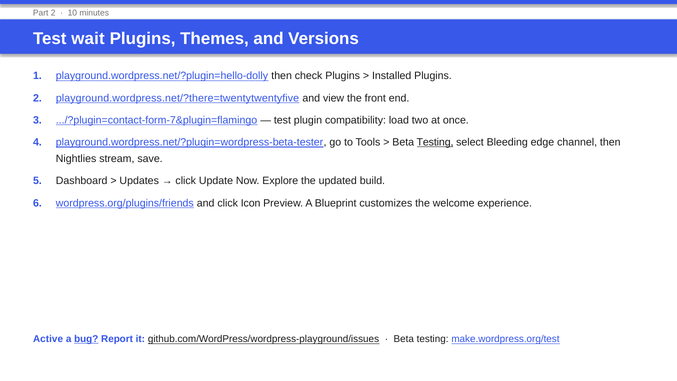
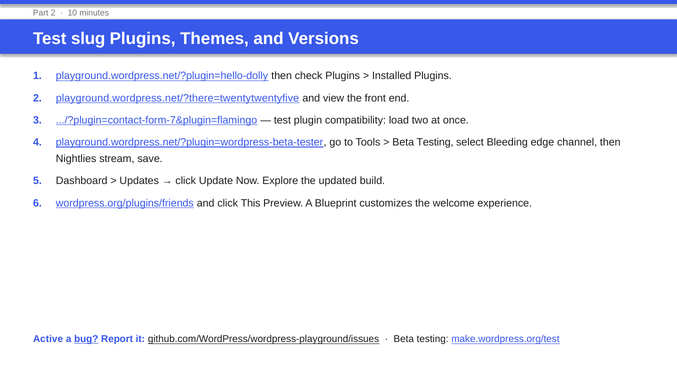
wait: wait -> slug
Testing at (435, 142) underline: present -> none
Icon: Icon -> This
